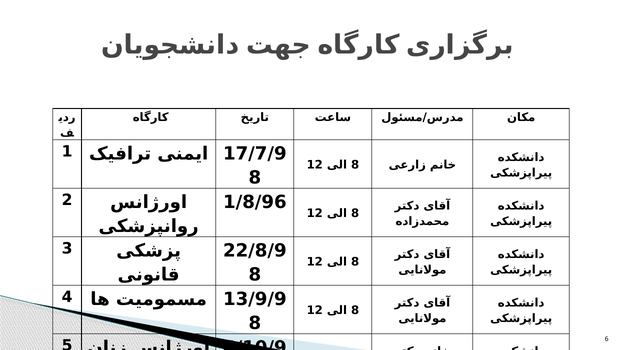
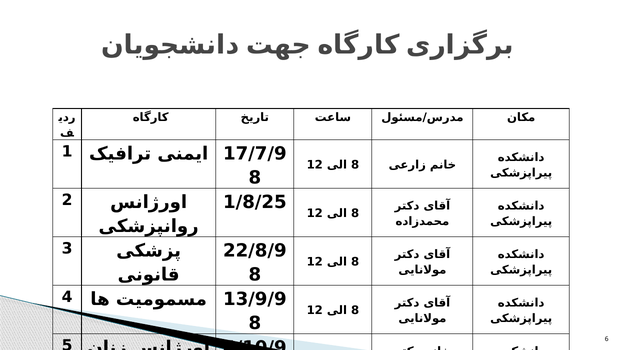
1/8/96: 1/8/96 -> 1/8/25
